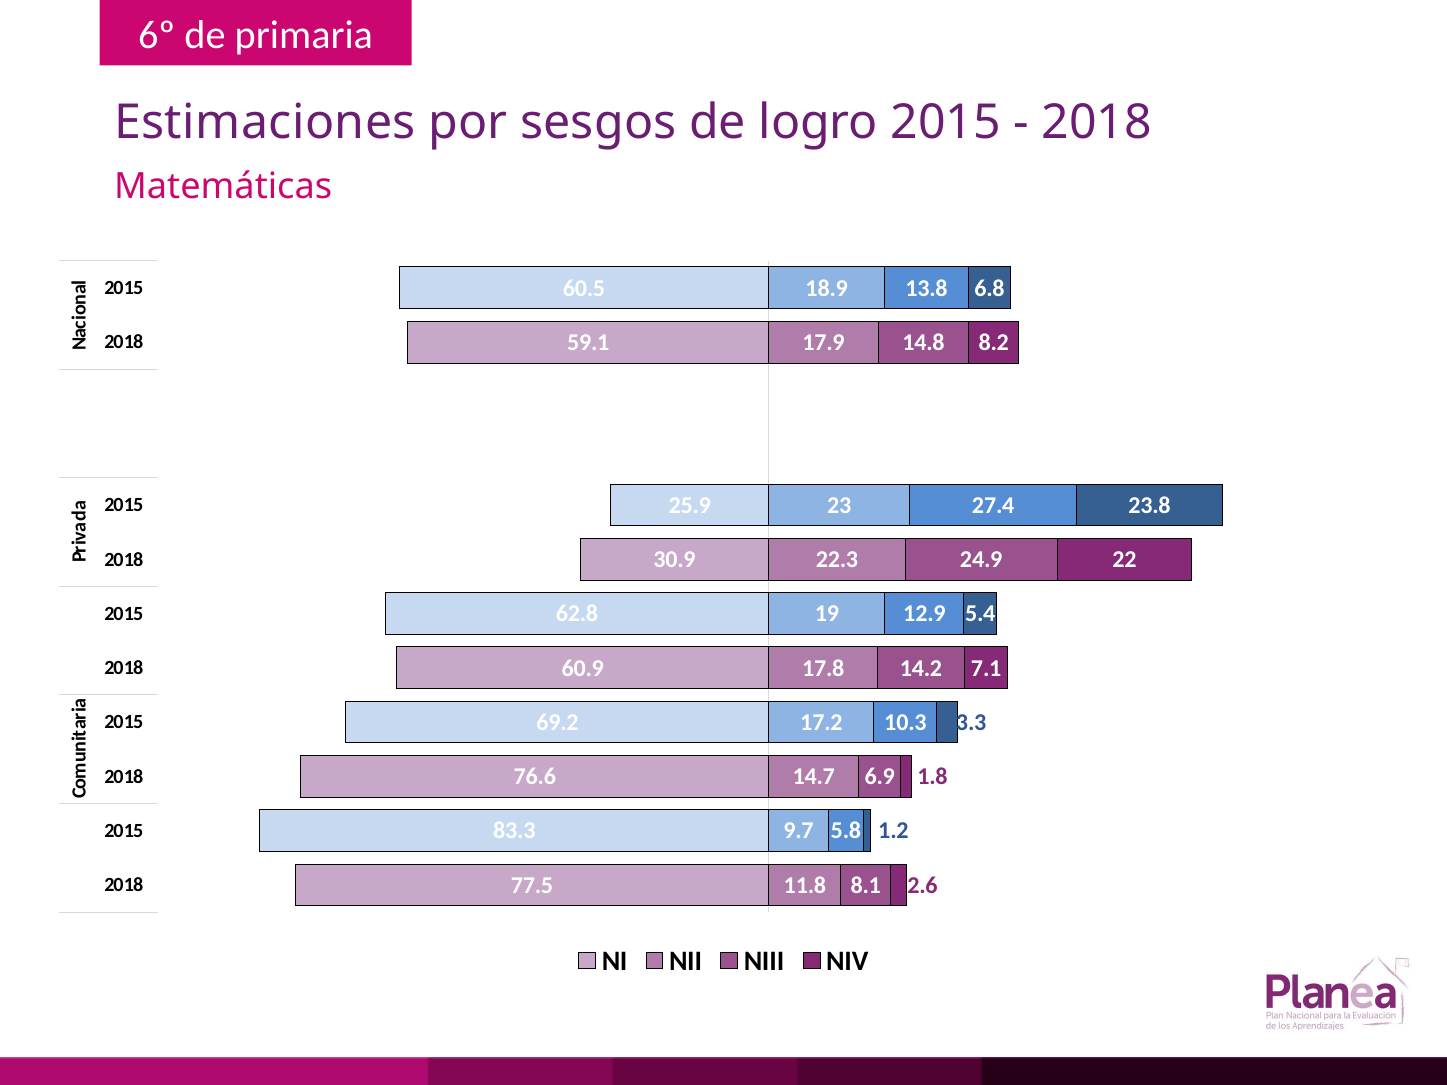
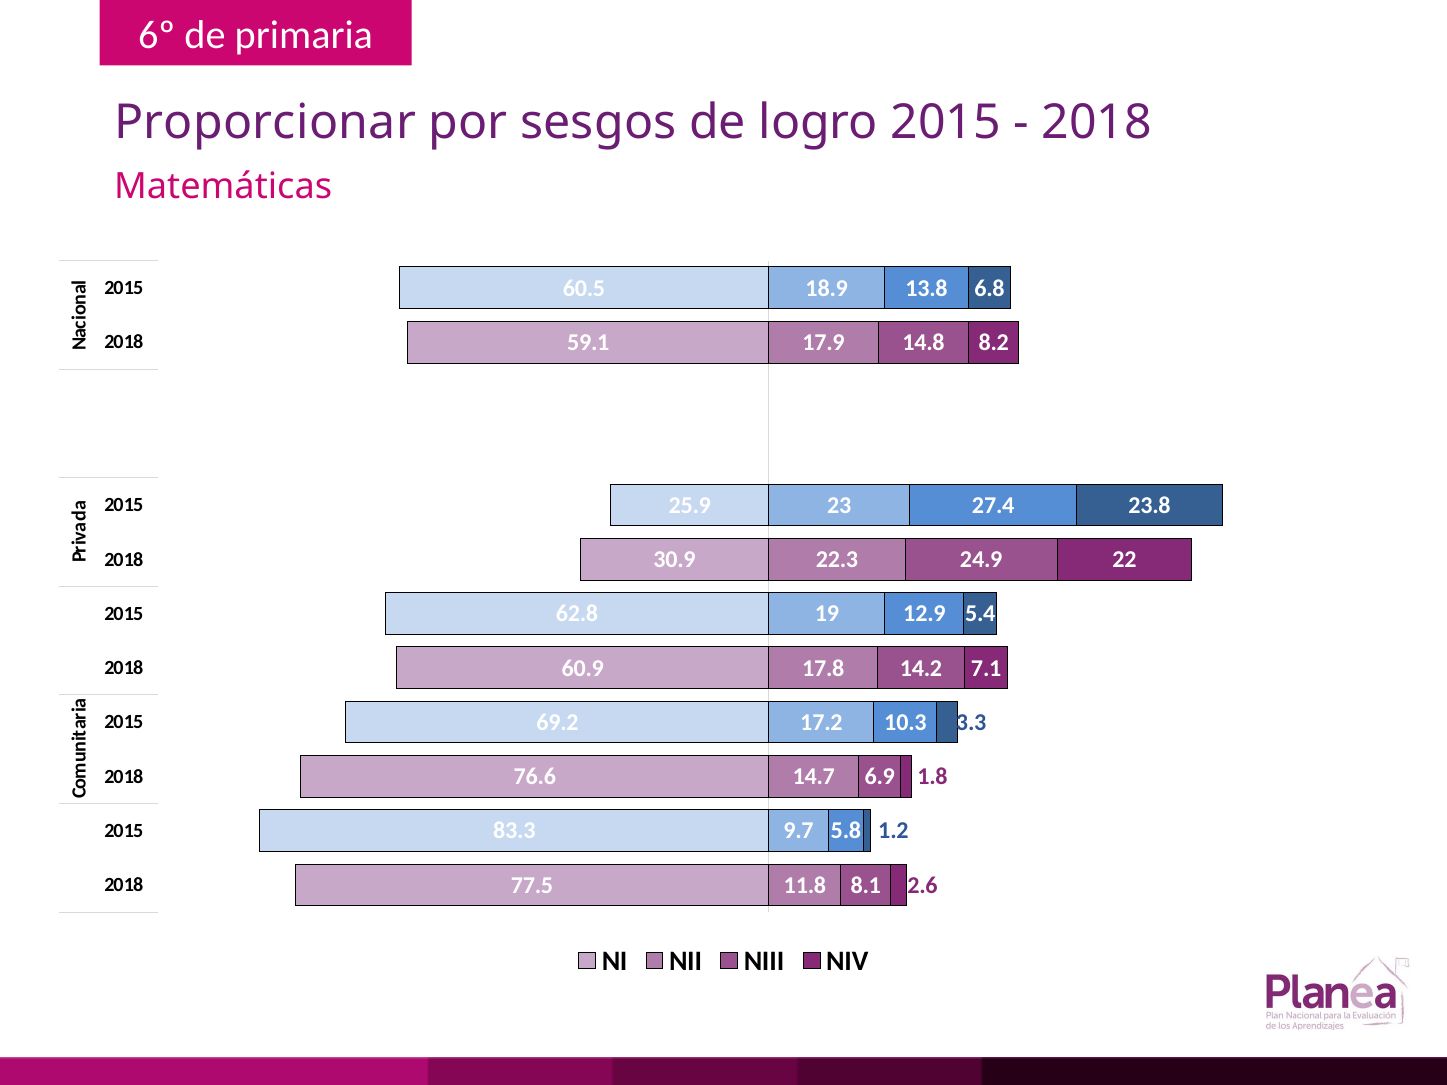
Estimaciones: Estimaciones -> Proporcionar
